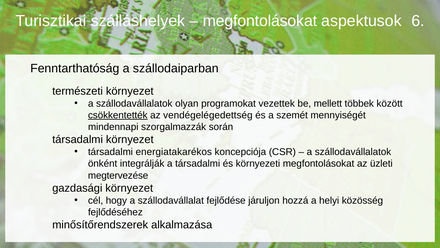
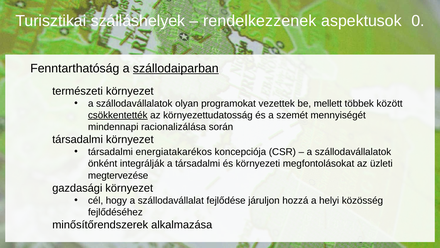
megfontolásokat at (260, 21): megfontolásokat -> rendelkezzenek
6: 6 -> 0
szállodaiparban underline: none -> present
vendégelégedettség: vendégelégedettség -> környezettudatosság
szorgalmazzák: szorgalmazzák -> racionalizálása
